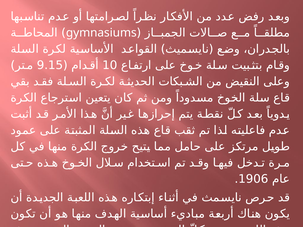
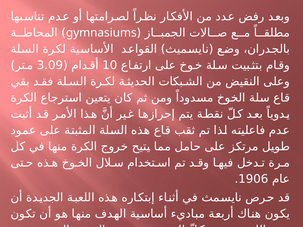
9.15: 9.15 -> 3.09
